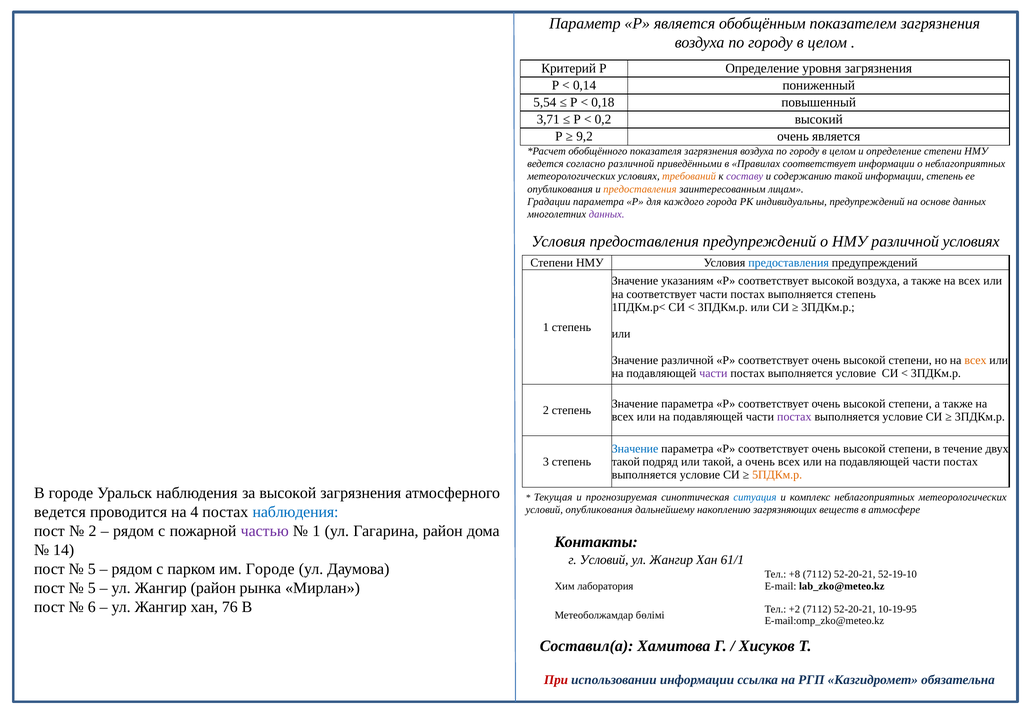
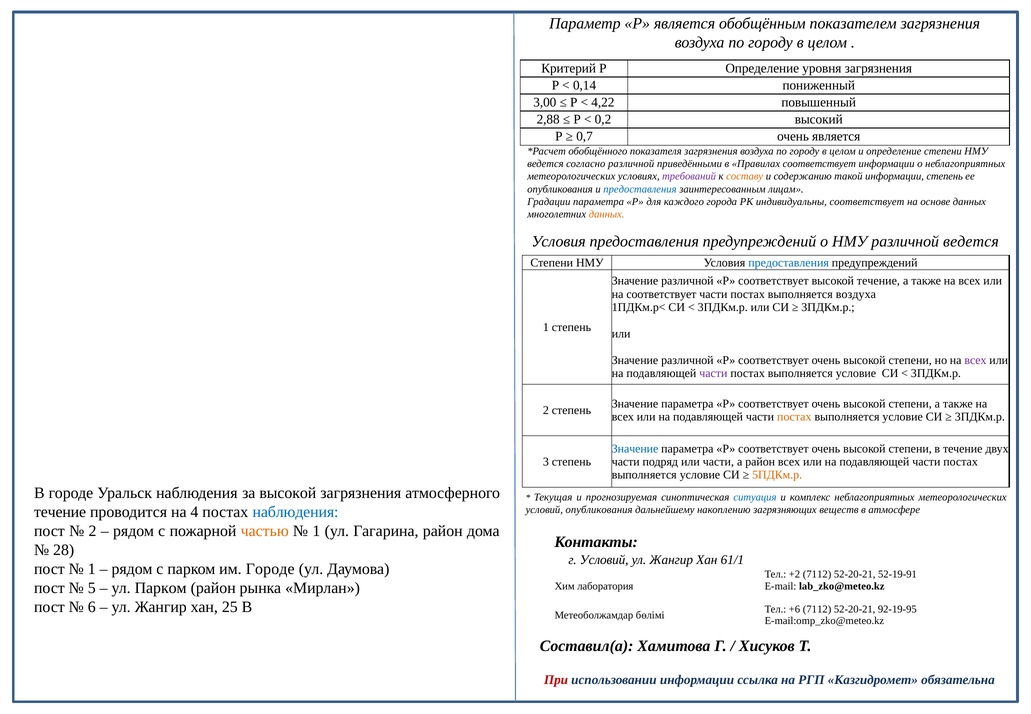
5,54: 5,54 -> 3,00
0,18: 0,18 -> 4,22
3,71: 3,71 -> 2,88
9,2: 9,2 -> 0,7
требований colour: orange -> purple
составу colour: purple -> orange
предоставления at (640, 189) colour: orange -> blue
индивидуальны предупреждений: предупреждений -> соответствует
данных at (607, 214) colour: purple -> orange
различной условиях: условиях -> ведется
указаниям at (687, 281): указаниям -> различной
высокой воздуха: воздуха -> течение
выполняется степень: степень -> воздуха
всех at (975, 360) colour: orange -> purple
постах at (794, 417) colour: purple -> orange
такой at (626, 462): такой -> части
или такой: такой -> части
а очень: очень -> район
ведется at (60, 512): ведется -> течение
частью colour: purple -> orange
14: 14 -> 28
5 at (92, 569): 5 -> 1
+8: +8 -> +2
52-19-10: 52-19-10 -> 52-19-91
Жангир at (161, 588): Жангир -> Парком
76: 76 -> 25
+2: +2 -> +6
10-19-95: 10-19-95 -> 92-19-95
